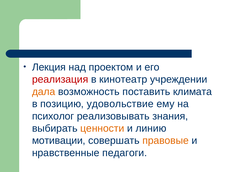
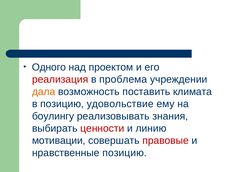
Лекция: Лекция -> Одного
кинотеатр: кинотеатр -> проблема
психолог: психолог -> боулингу
ценности colour: orange -> red
правовые colour: orange -> red
нравственные педагоги: педагоги -> позицию
